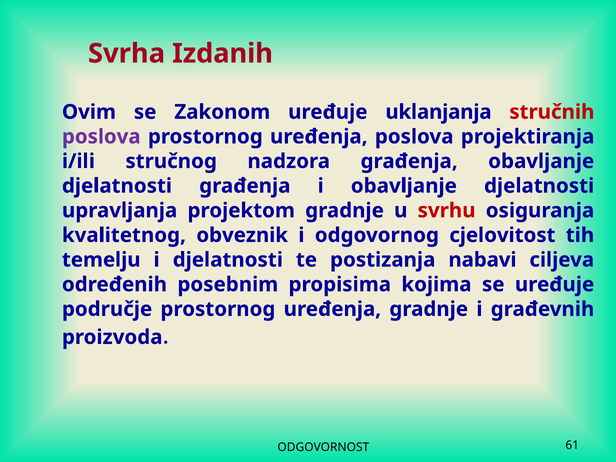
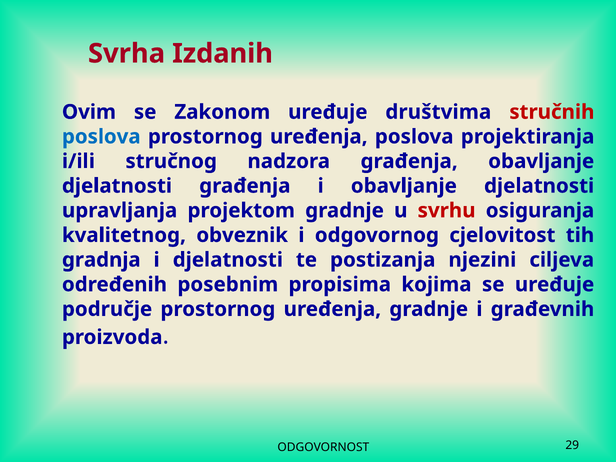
uklanjanja: uklanjanja -> društvima
poslova at (101, 137) colour: purple -> blue
temelju: temelju -> gradnja
nabavi: nabavi -> njezini
61: 61 -> 29
